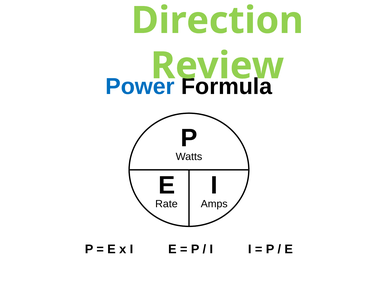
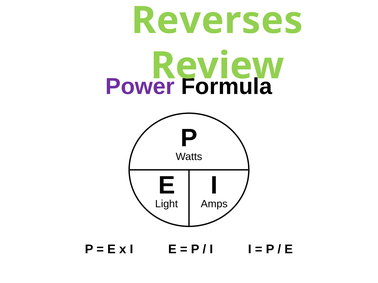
Direction: Direction -> Reverses
Power colour: blue -> purple
Rate: Rate -> Light
